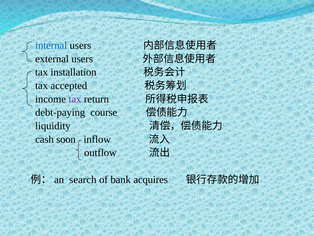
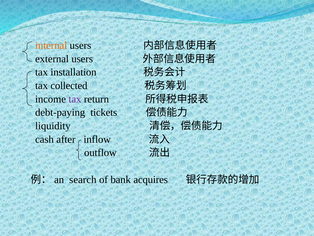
internal colour: blue -> orange
accepted: accepted -> collected
course: course -> tickets
soon: soon -> after
